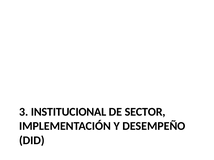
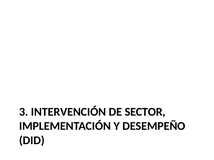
INSTITUCIONAL: INSTITUCIONAL -> INTERVENCIÓN
